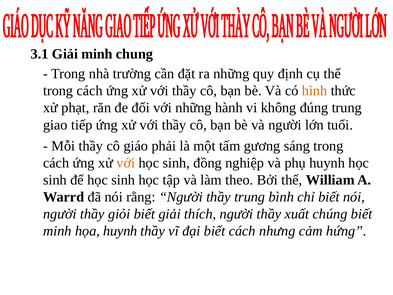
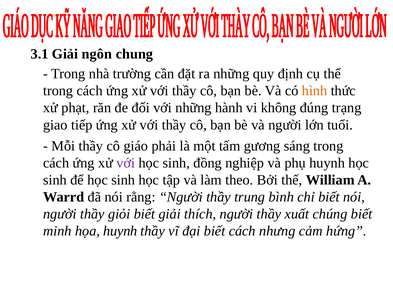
Giải minh: minh -> ngôn
đúng trung: trung -> trạng
với at (126, 163) colour: orange -> purple
